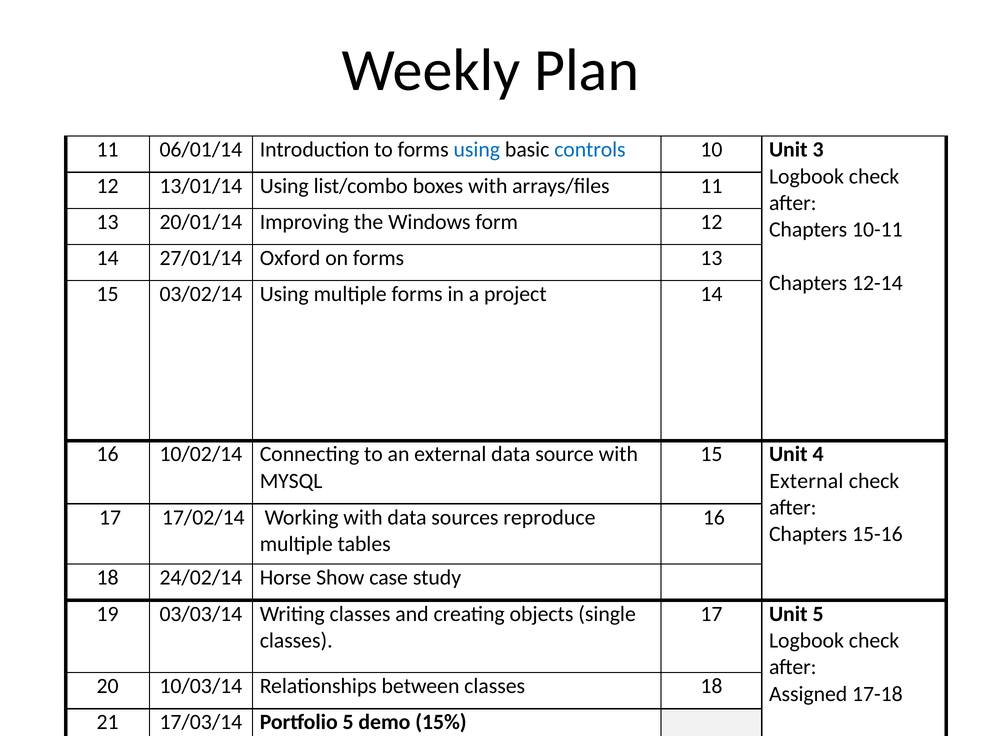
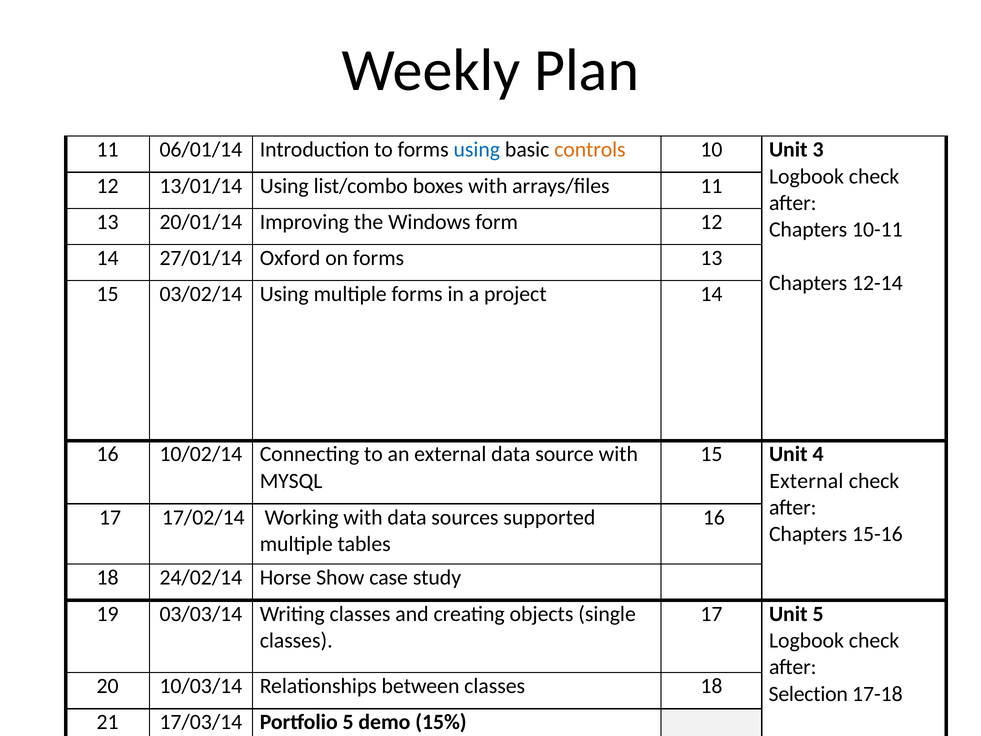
controls colour: blue -> orange
reproduce: reproduce -> supported
Assigned: Assigned -> Selection
